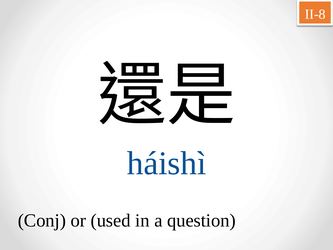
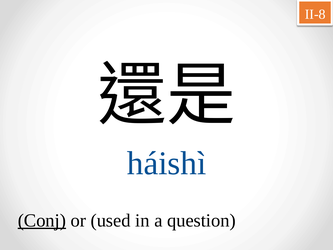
Conj underline: none -> present
